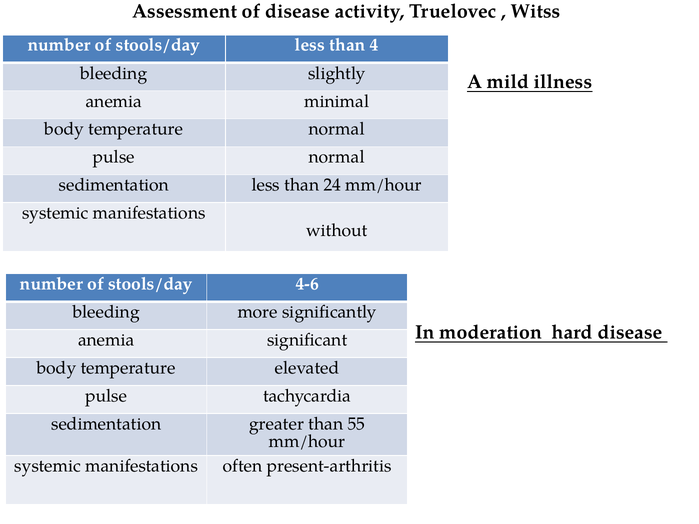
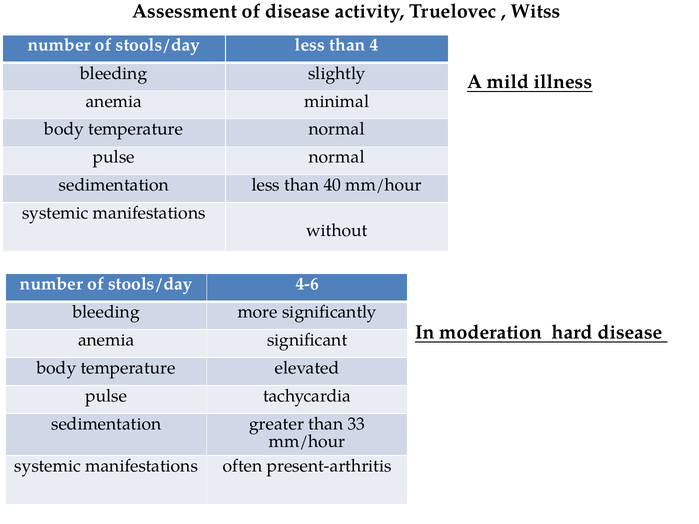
24: 24 -> 40
55: 55 -> 33
